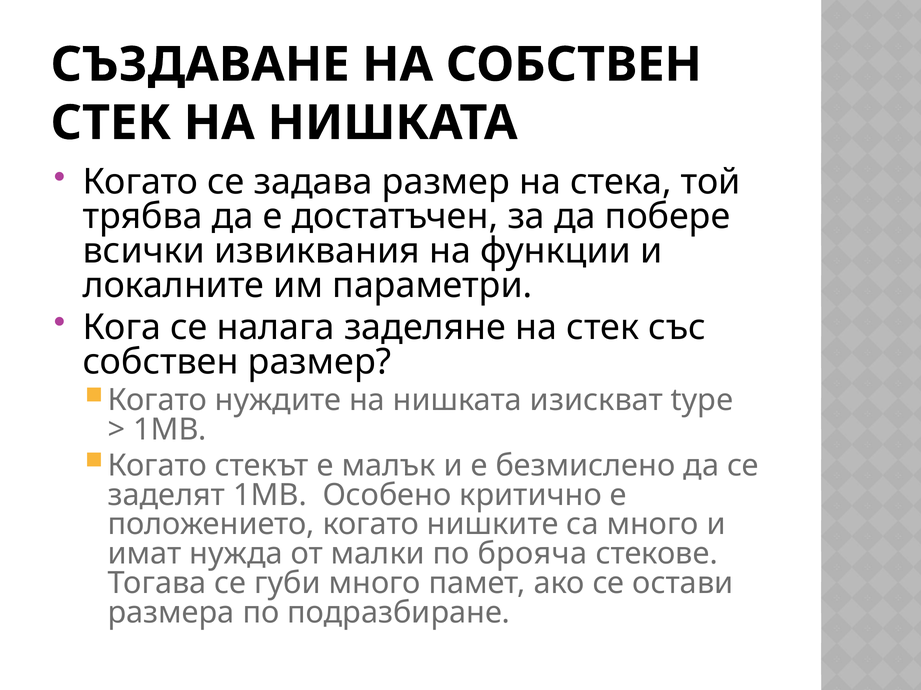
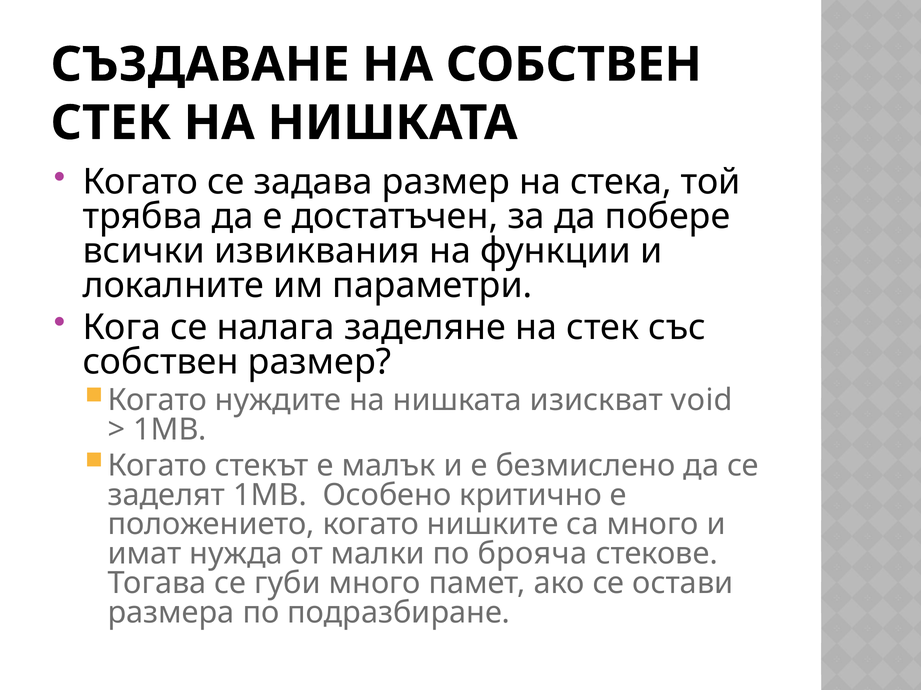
type: type -> void
